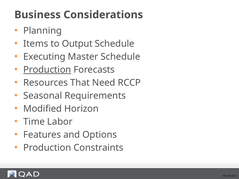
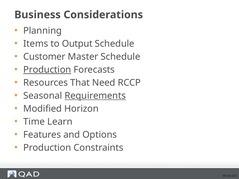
Executing: Executing -> Customer
Requirements underline: none -> present
Labor: Labor -> Learn
